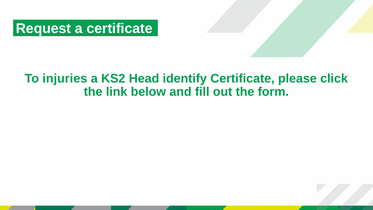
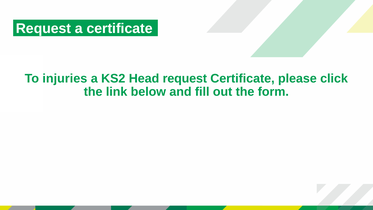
Head identify: identify -> request
